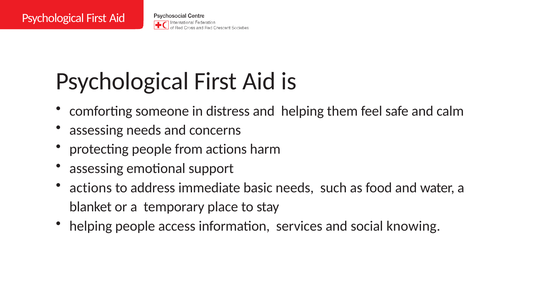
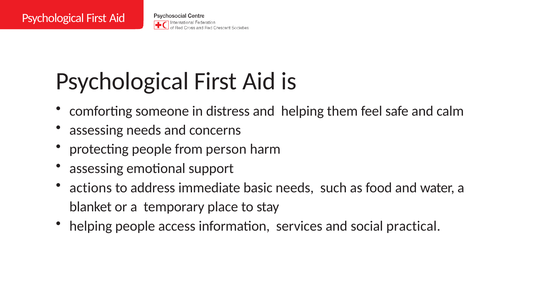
from actions: actions -> person
knowing: knowing -> practical
